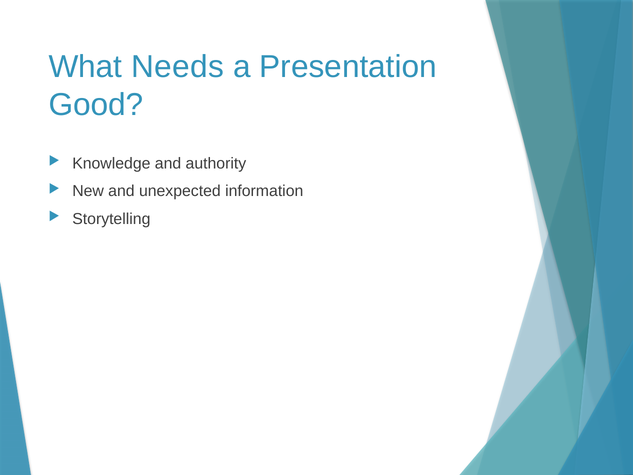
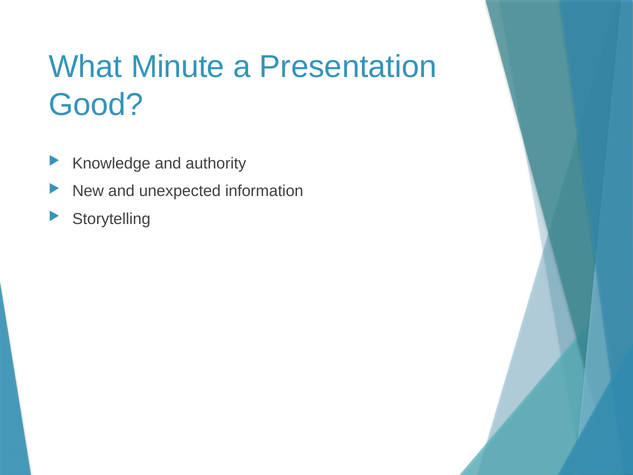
Needs: Needs -> Minute
